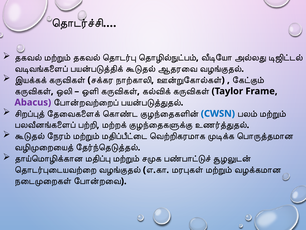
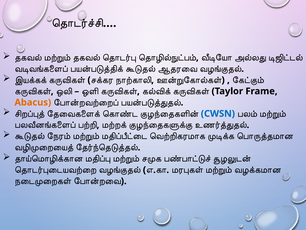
Abacus colour: purple -> orange
